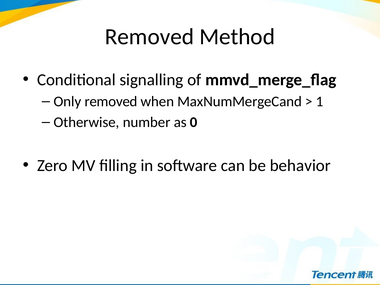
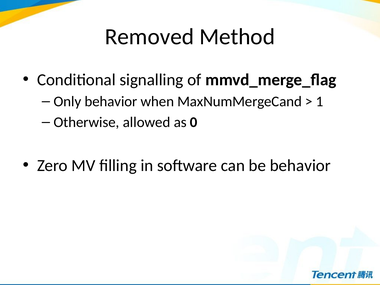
Only removed: removed -> behavior
number: number -> allowed
